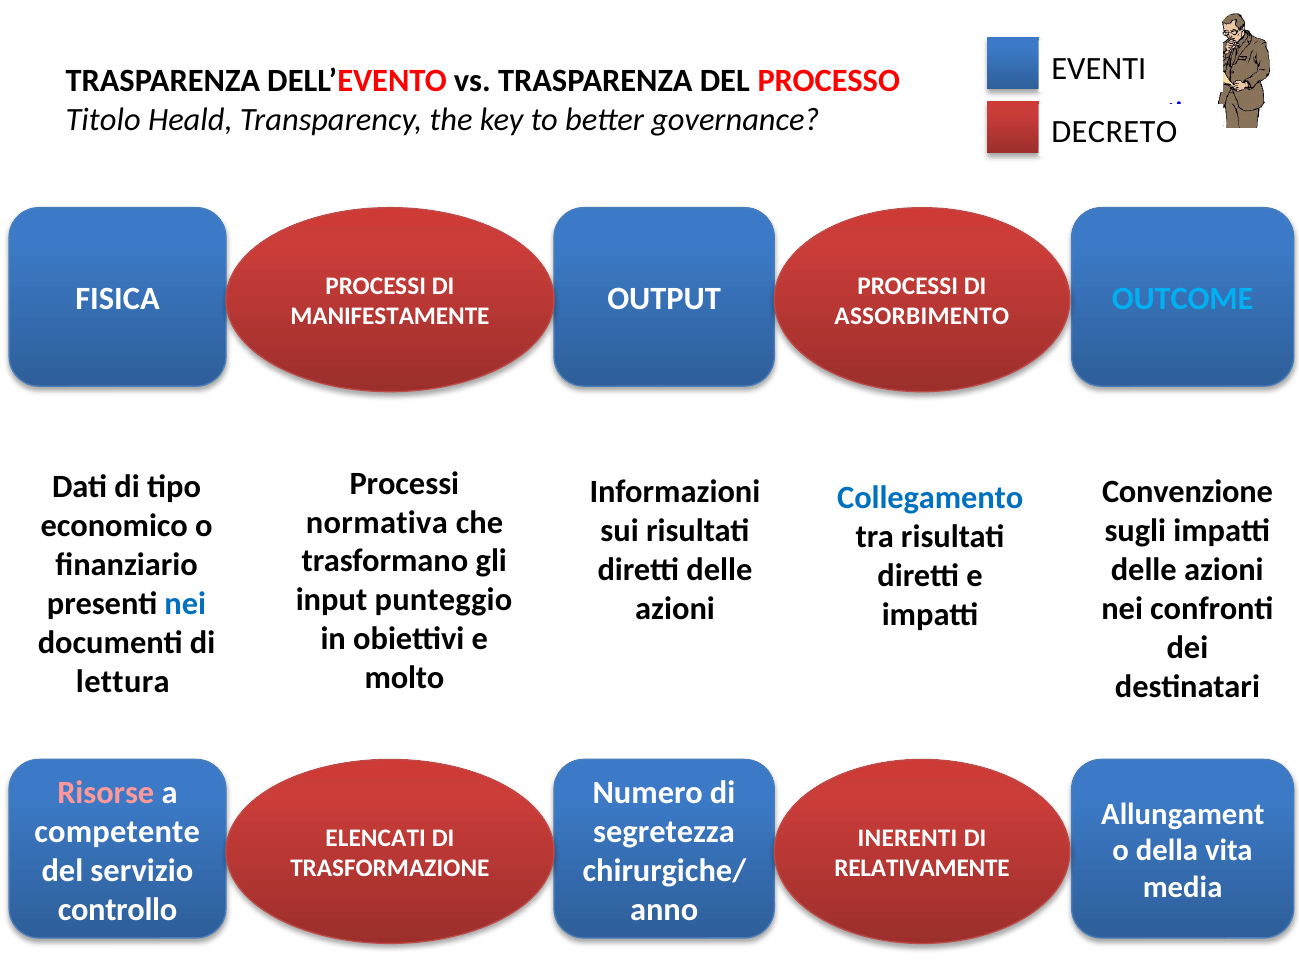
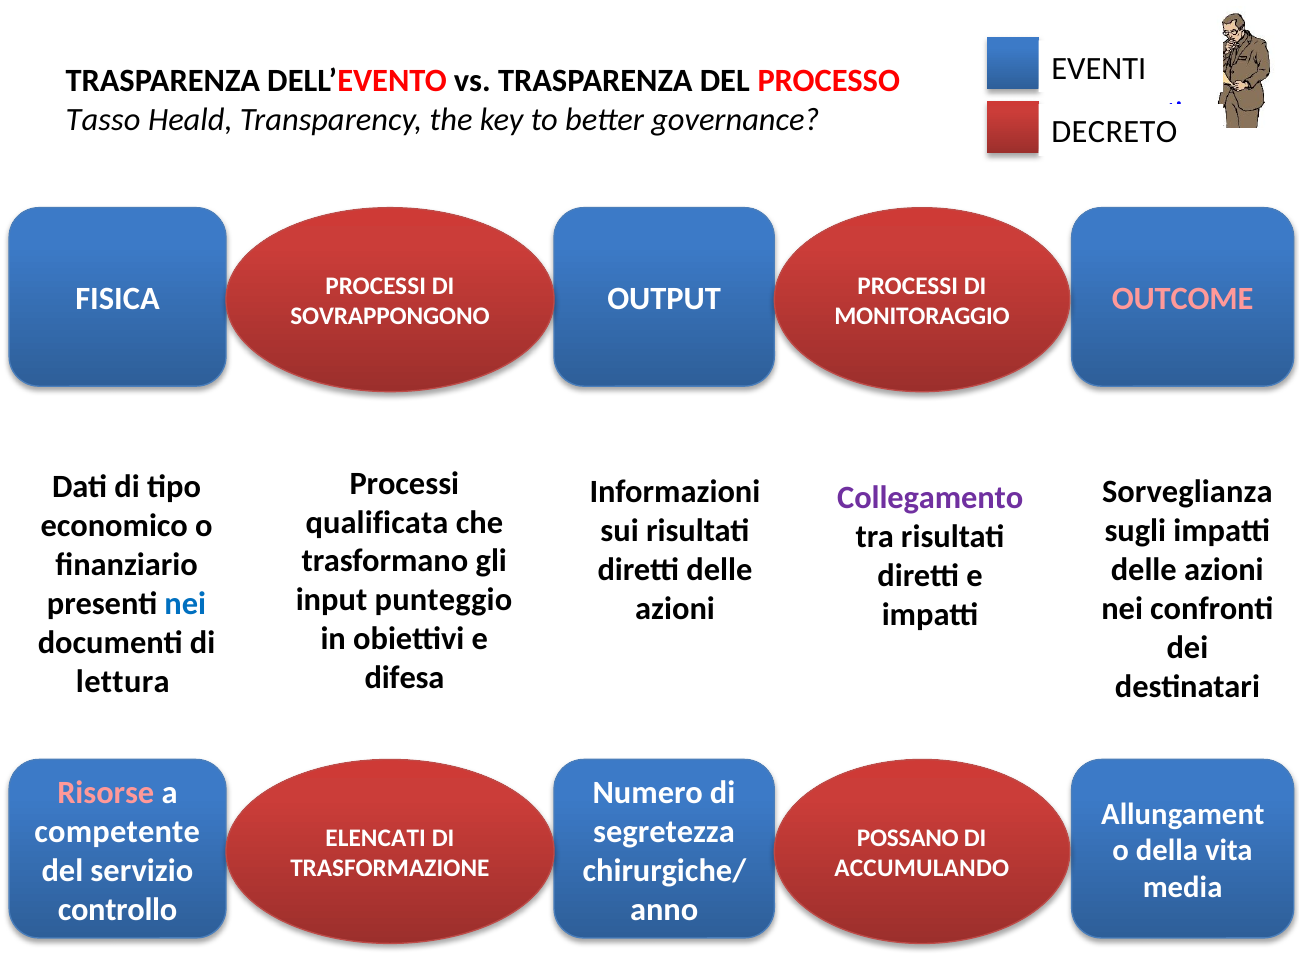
Titolo: Titolo -> Tasso
OUTCOME colour: light blue -> pink
MANIFESTAMENTE: MANIFESTAMENTE -> SOVRAPPONGONO
ASSORBIMENTO: ASSORBIMENTO -> MONITORAGGIO
Convenzione: Convenzione -> Sorveglianza
Collegamento colour: blue -> purple
normativa: normativa -> qualificata
molto: molto -> difesa
INERENTI: INERENTI -> POSSANO
RELATIVAMENTE: RELATIVAMENTE -> ACCUMULANDO
